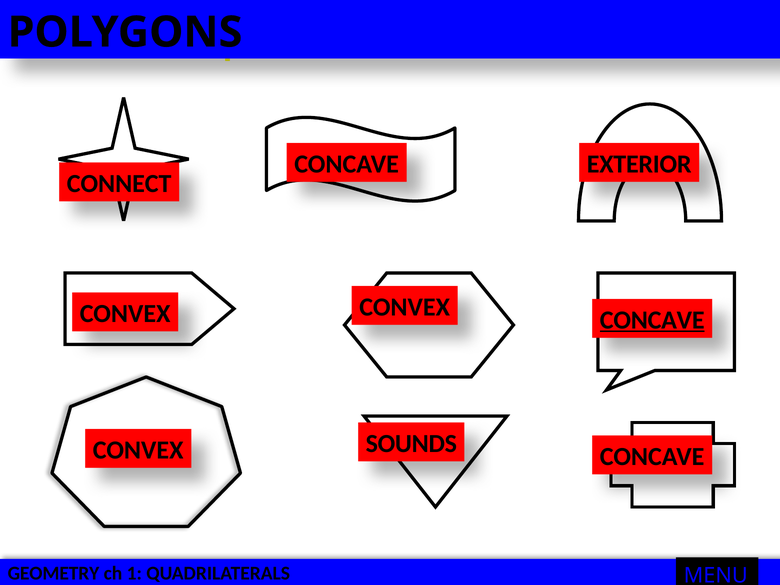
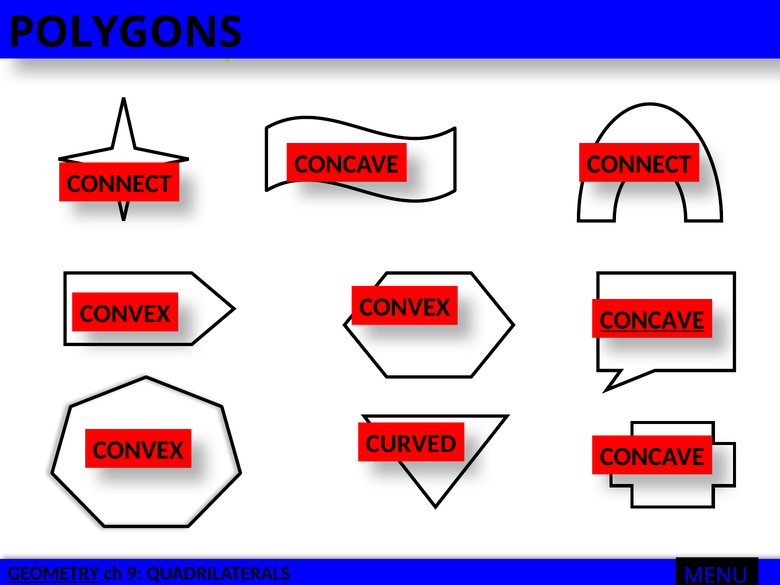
CONCAVE EXTERIOR: EXTERIOR -> CONNECT
SOUNDS: SOUNDS -> CURVED
GEOMETRY underline: none -> present
1: 1 -> 9
